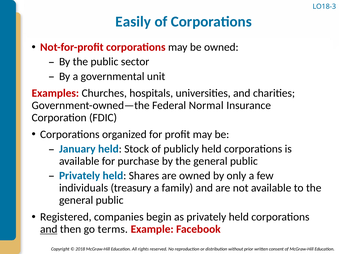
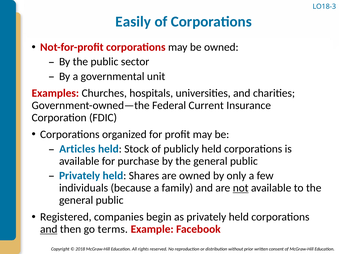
Normal: Normal -> Current
January: January -> Articles
treasury: treasury -> because
not underline: none -> present
